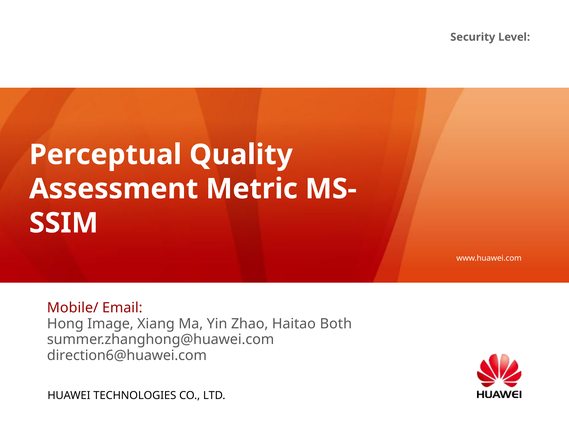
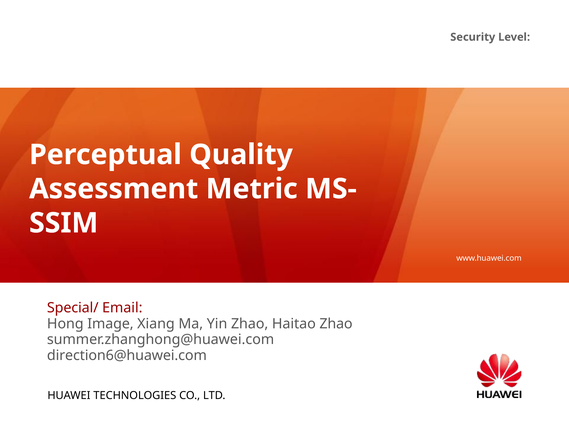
Mobile/: Mobile/ -> Special/
Haitao Both: Both -> Zhao
